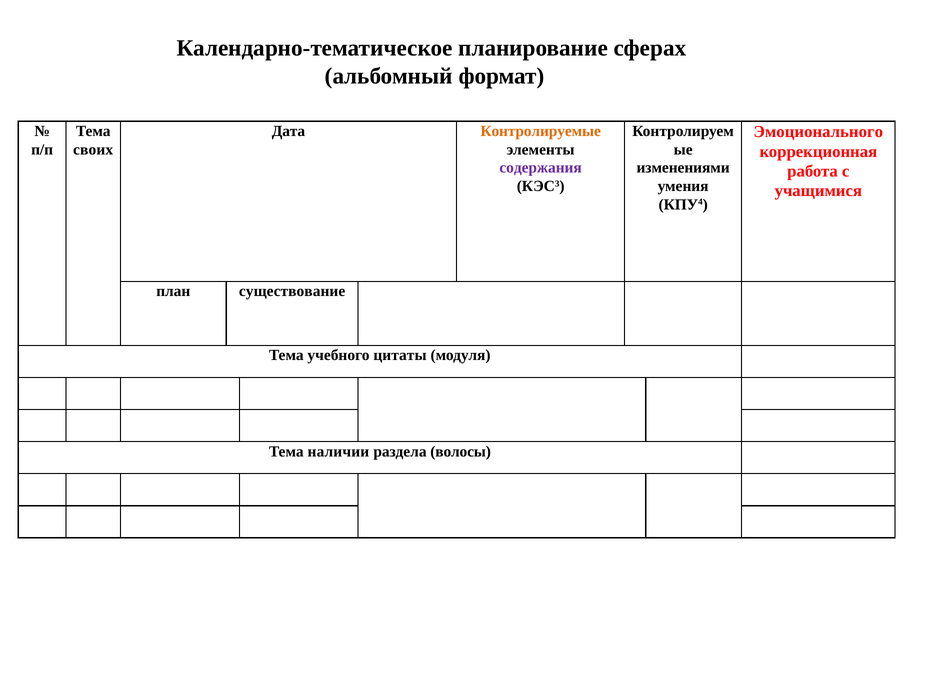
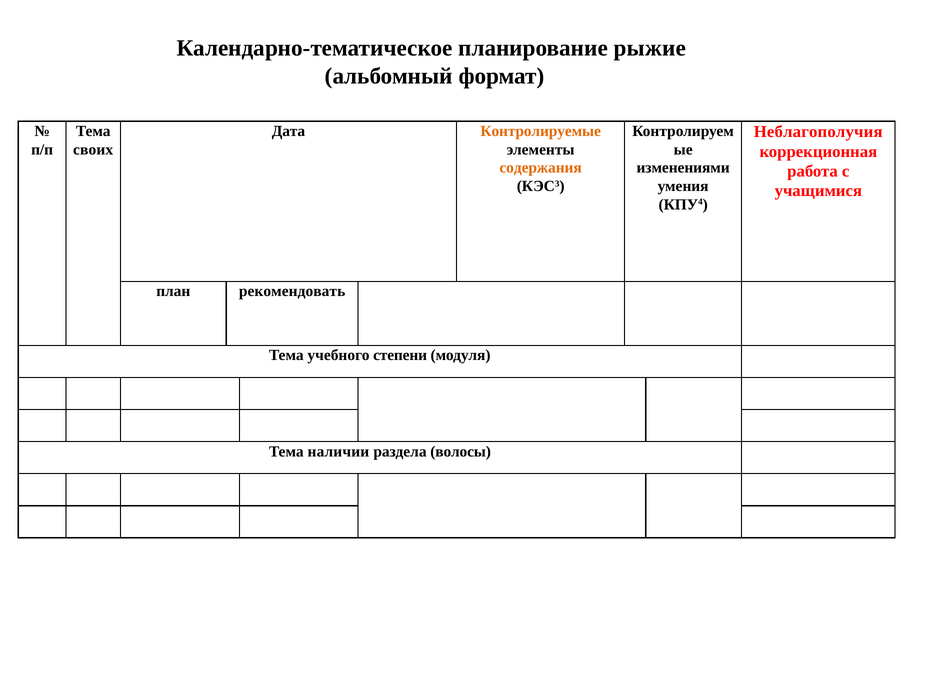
сферах: сферах -> рыжие
Эмоционального: Эмоционального -> Неблагополучия
содержания colour: purple -> orange
существование: существование -> рекомендовать
цитаты: цитаты -> степени
